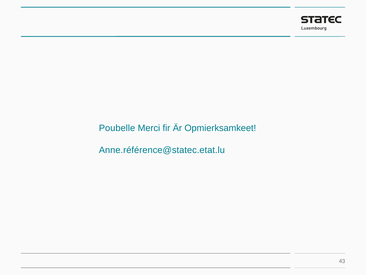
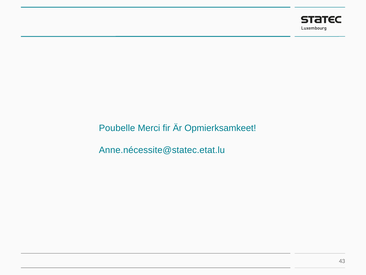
Anne.référence@statec.etat.lu: Anne.référence@statec.etat.lu -> Anne.nécessite@statec.etat.lu
